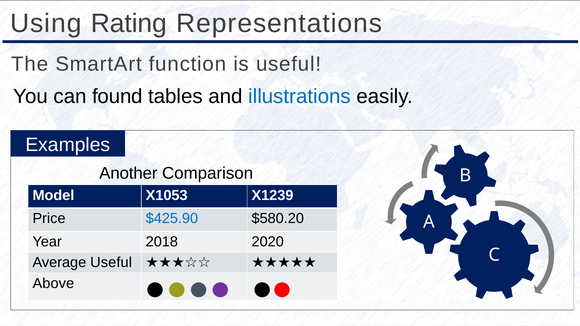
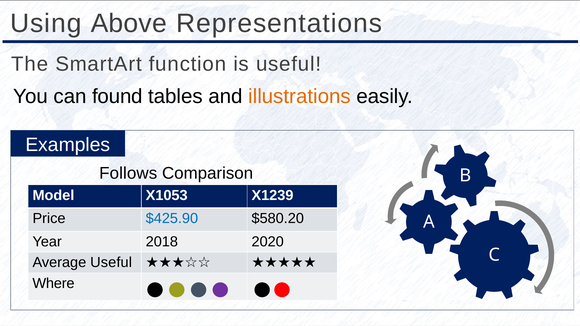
Rating: Rating -> Above
illustrations colour: blue -> orange
Another: Another -> Follows
Above: Above -> Where
